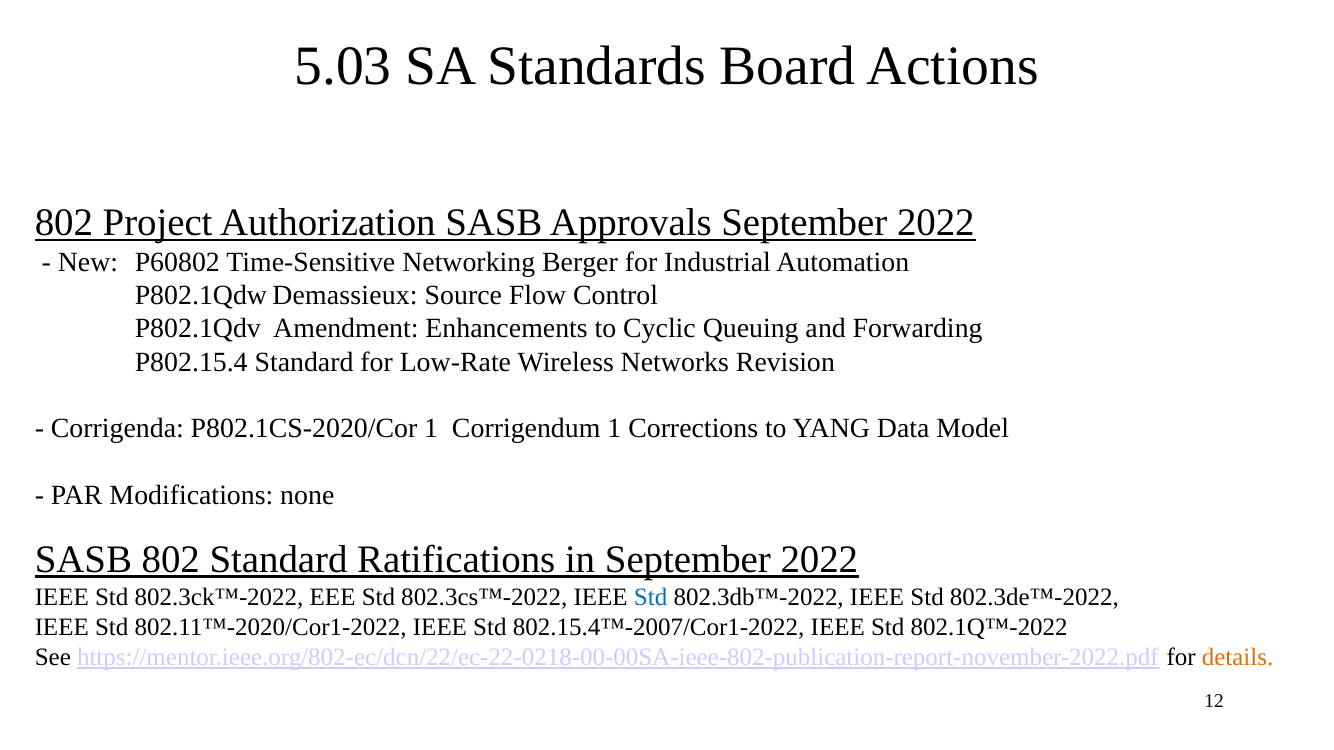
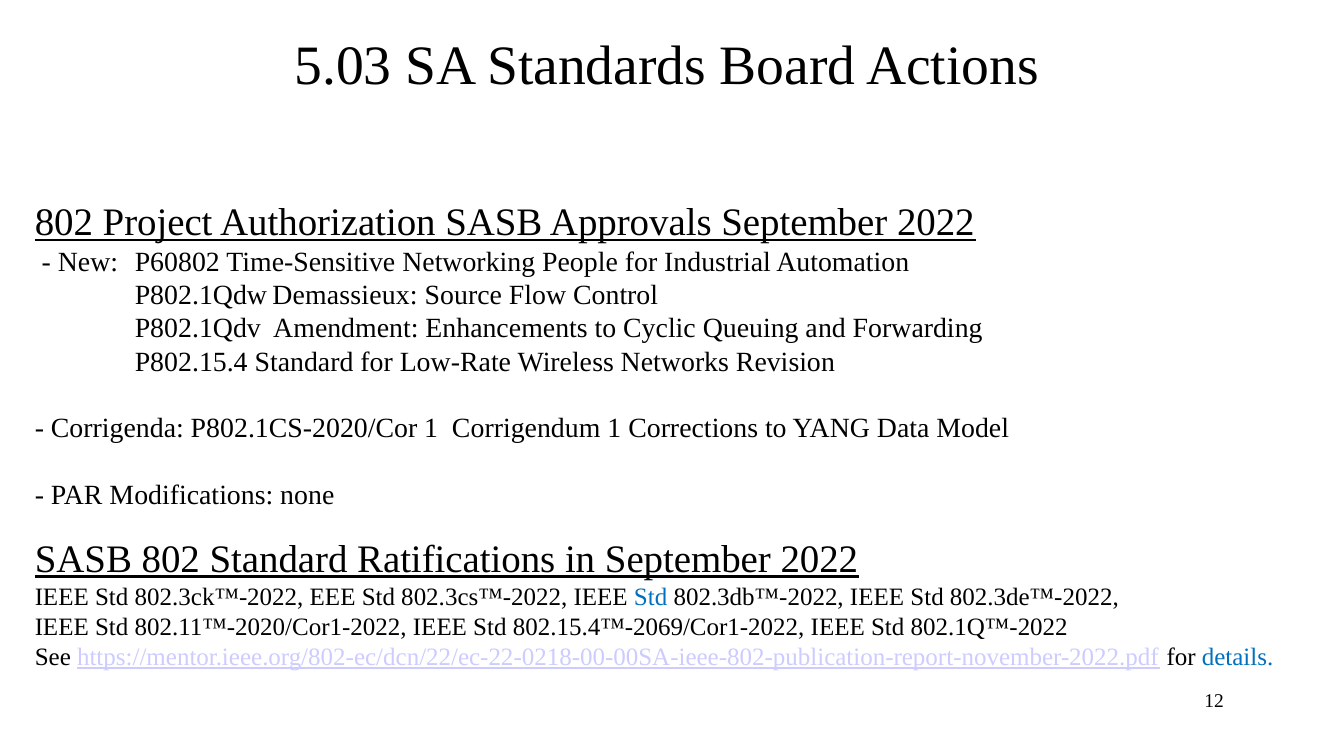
Berger: Berger -> People
802.15.4™-2007/Cor1-2022: 802.15.4™-2007/Cor1-2022 -> 802.15.4™-2069/Cor1-2022
details colour: orange -> blue
